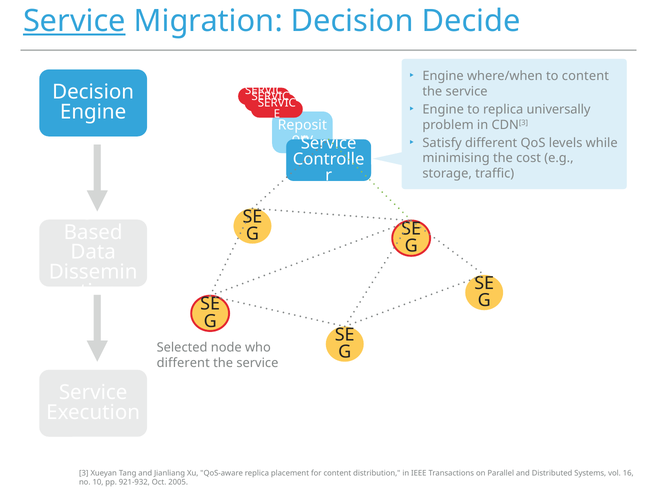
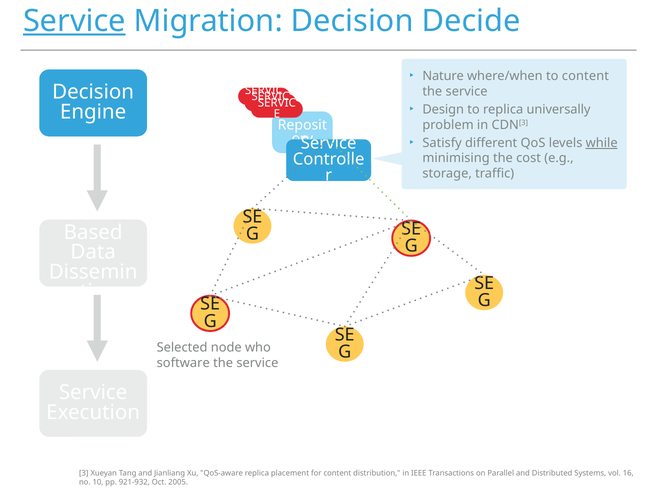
Engine at (443, 76): Engine -> Nature
Engine at (443, 109): Engine -> Design
while underline: none -> present
different at (183, 363): different -> software
